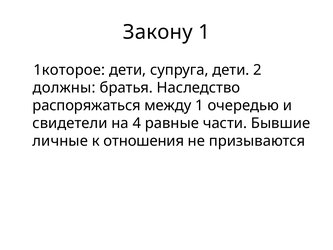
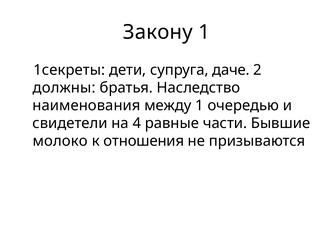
1которое: 1которое -> 1секреты
супруга дети: дети -> даче
распоряжаться: распоряжаться -> наименования
личные: личные -> молоко
